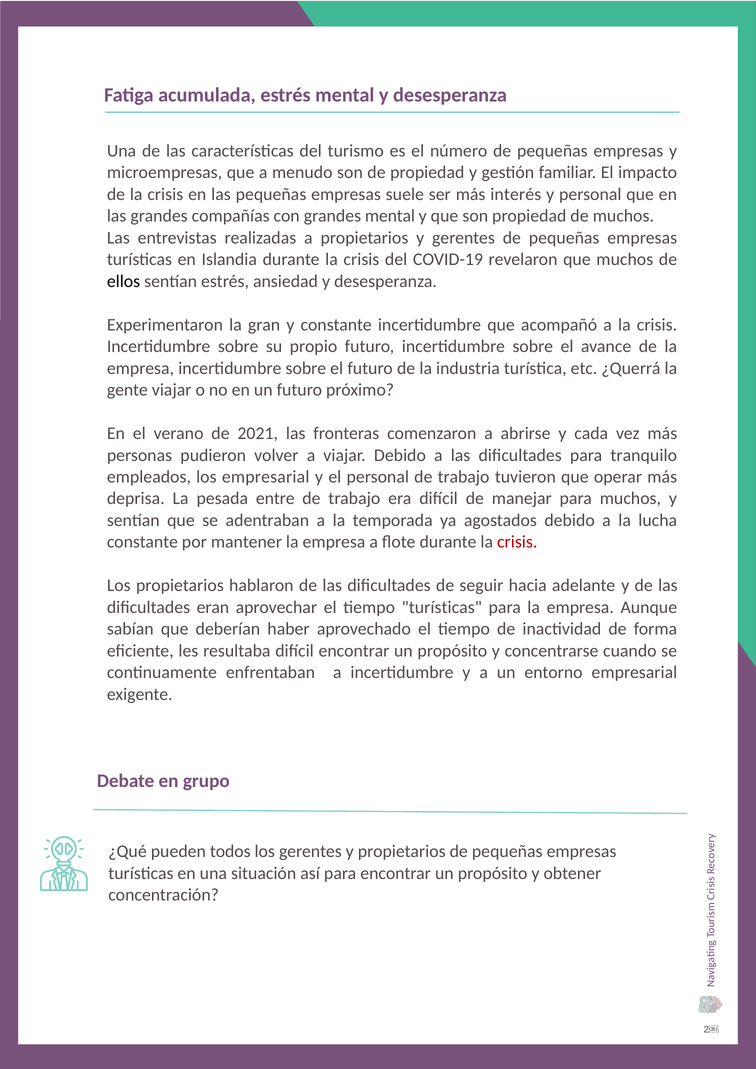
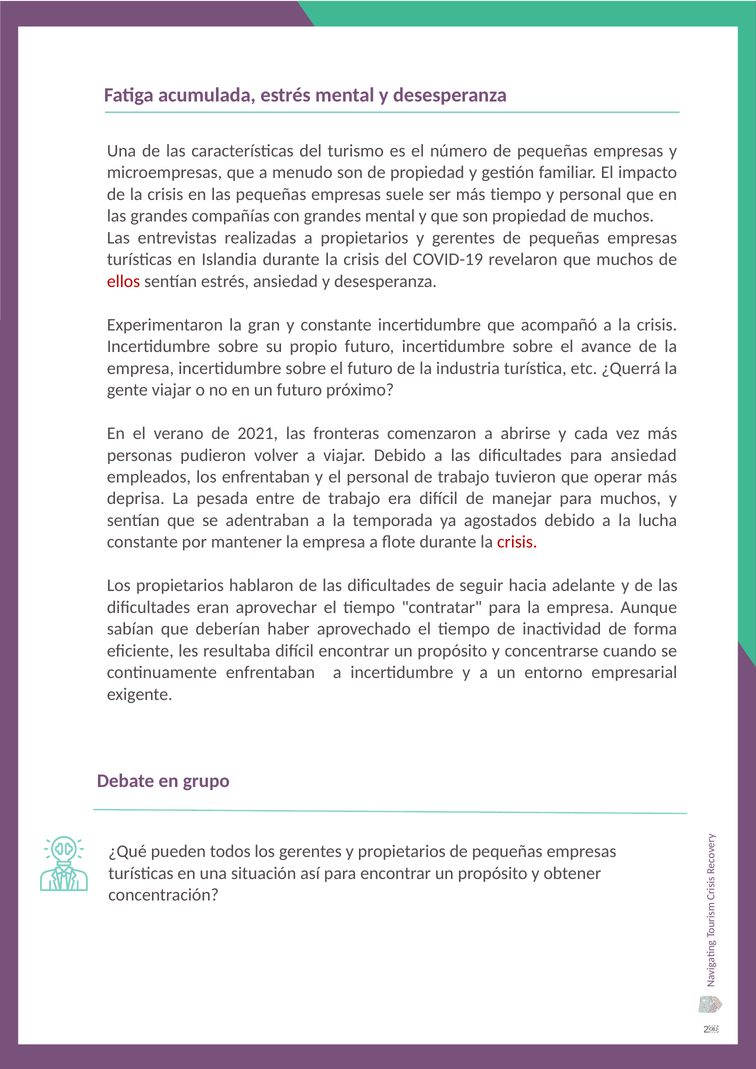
más interés: interés -> tiempo
ellos colour: black -> red
para tranquilo: tranquilo -> ansiedad
los empresarial: empresarial -> enfrentaban
tiempo turísticas: turísticas -> contratar
